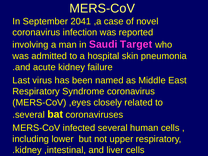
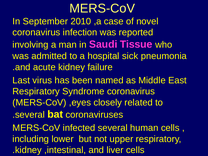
2041: 2041 -> 2010
Target: Target -> Tissue
skin: skin -> sick
